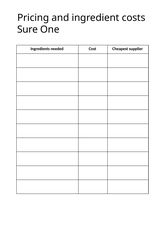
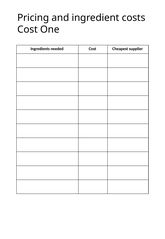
Sure at (28, 29): Sure -> Cost
